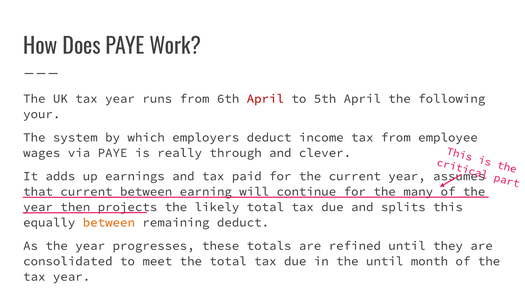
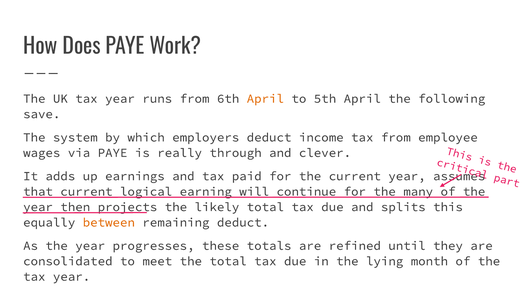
April at (265, 98) colour: red -> orange
your: your -> save
current between: between -> logical
the until: until -> lying
